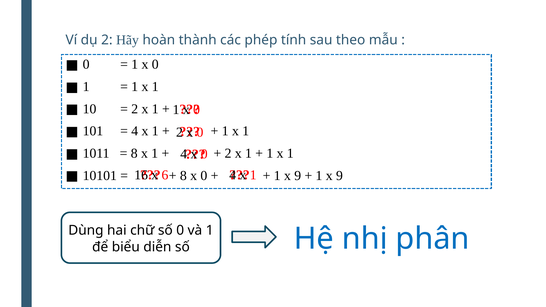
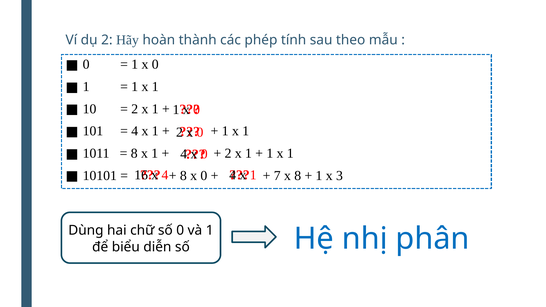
6 at (165, 175): 6 -> 4
1 at (277, 176): 1 -> 7
9 at (298, 176): 9 -> 8
9 at (339, 176): 9 -> 3
